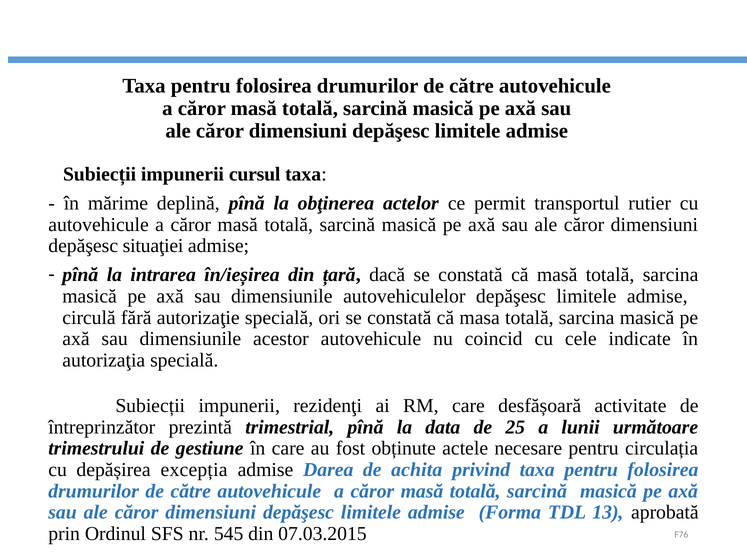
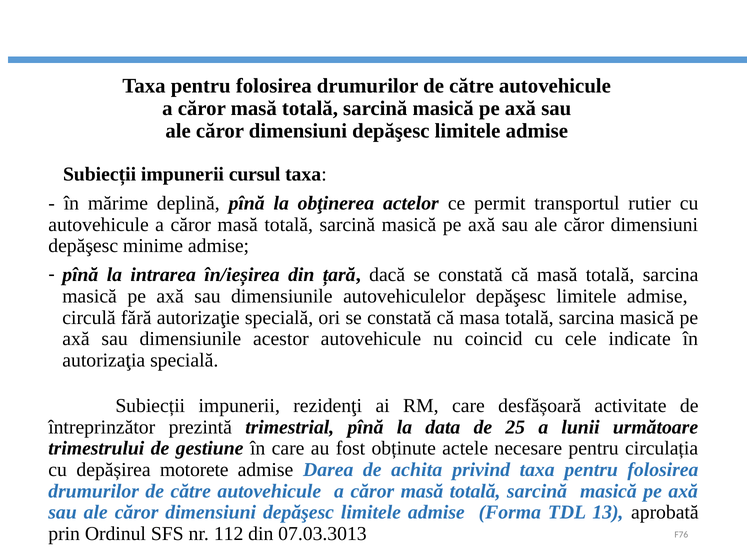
situaţiei: situaţiei -> minime
excepția: excepția -> motorete
545: 545 -> 112
07.03.2015: 07.03.2015 -> 07.03.3013
